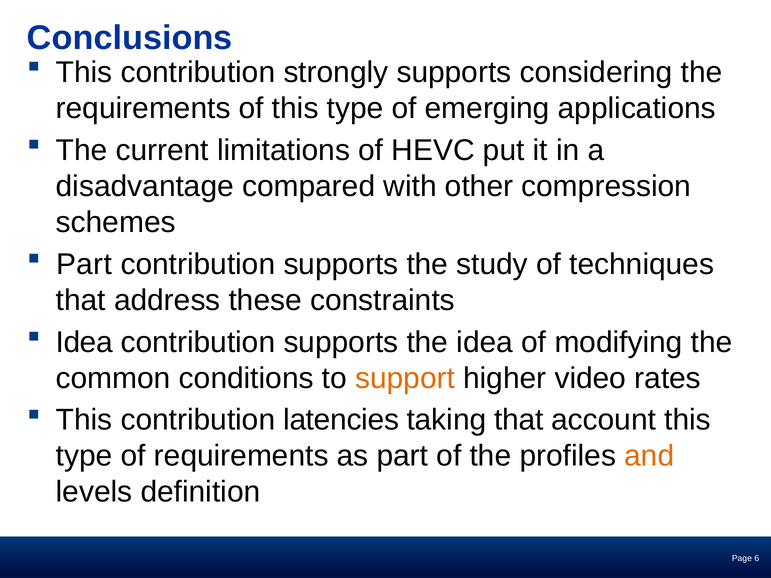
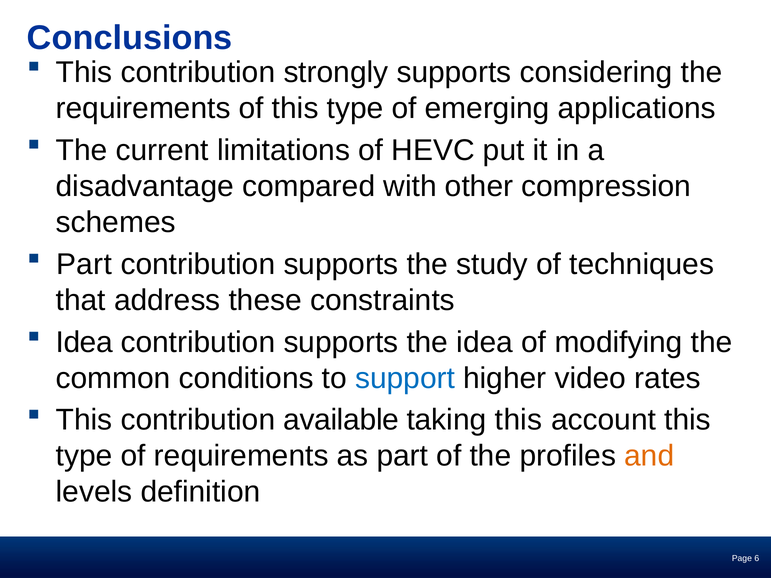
support colour: orange -> blue
latencies: latencies -> available
taking that: that -> this
